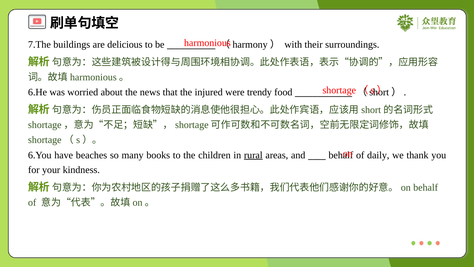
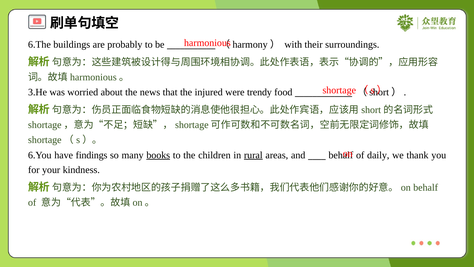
7.The: 7.The -> 6.The
delicious: delicious -> probably
6.He: 6.He -> 3.He
beaches: beaches -> findings
books underline: none -> present
